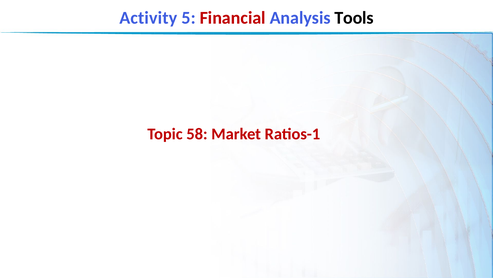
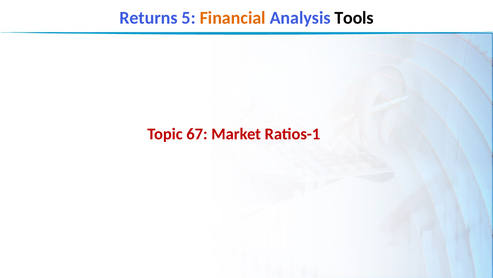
Activity: Activity -> Returns
Financial colour: red -> orange
58: 58 -> 67
